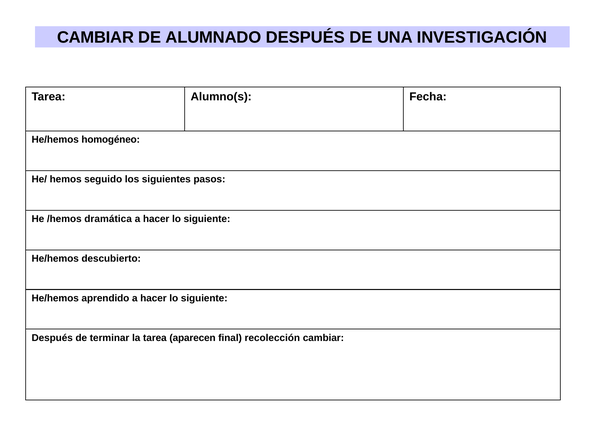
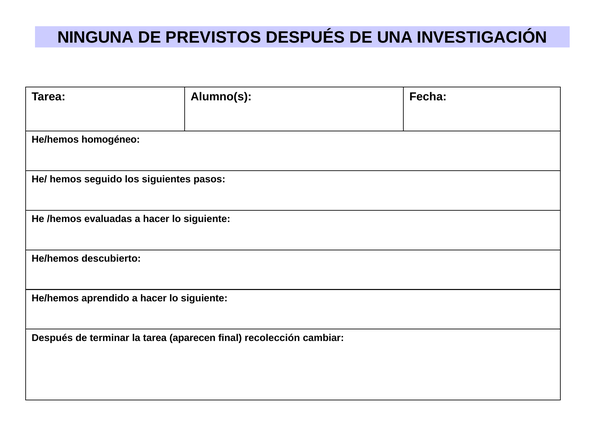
CAMBIAR at (96, 37): CAMBIAR -> NINGUNA
ALUMNADO: ALUMNADO -> PREVISTOS
dramática: dramática -> evaluadas
